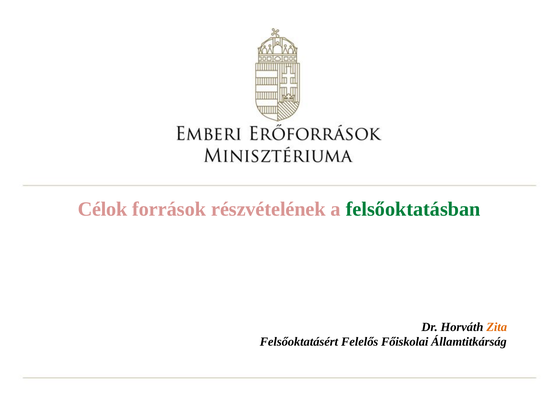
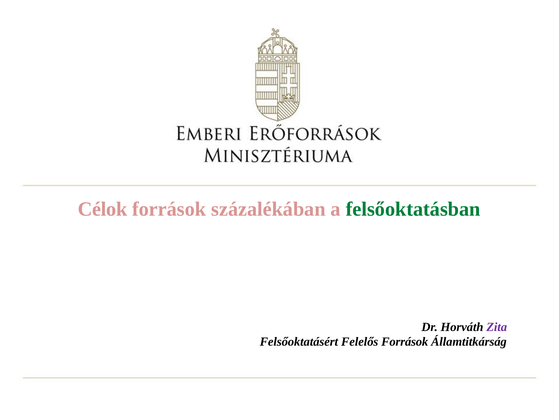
részvételének: részvételének -> százalékában
Zita colour: orange -> purple
Felelős Főiskolai: Főiskolai -> Források
